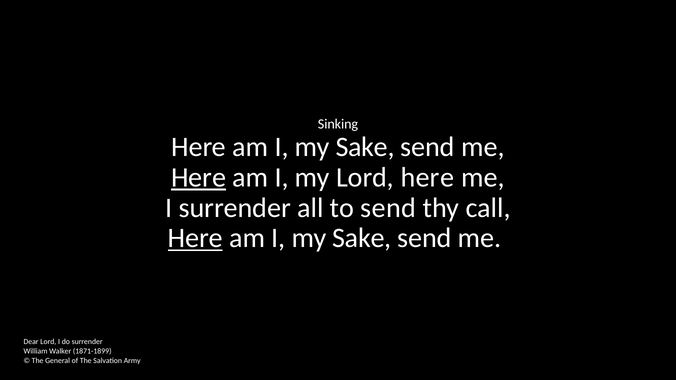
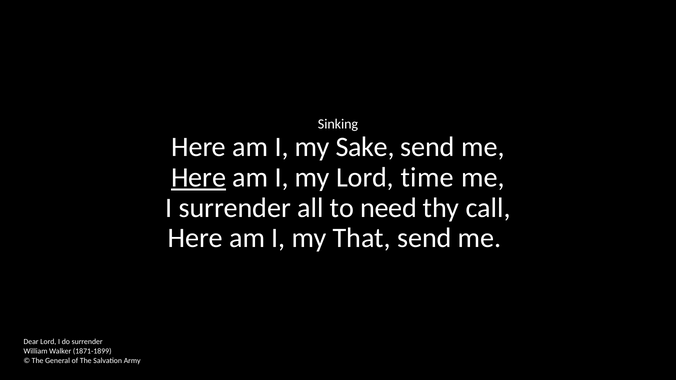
Lord here: here -> time
to send: send -> need
Here at (195, 238) underline: present -> none
Sake at (362, 238): Sake -> That
